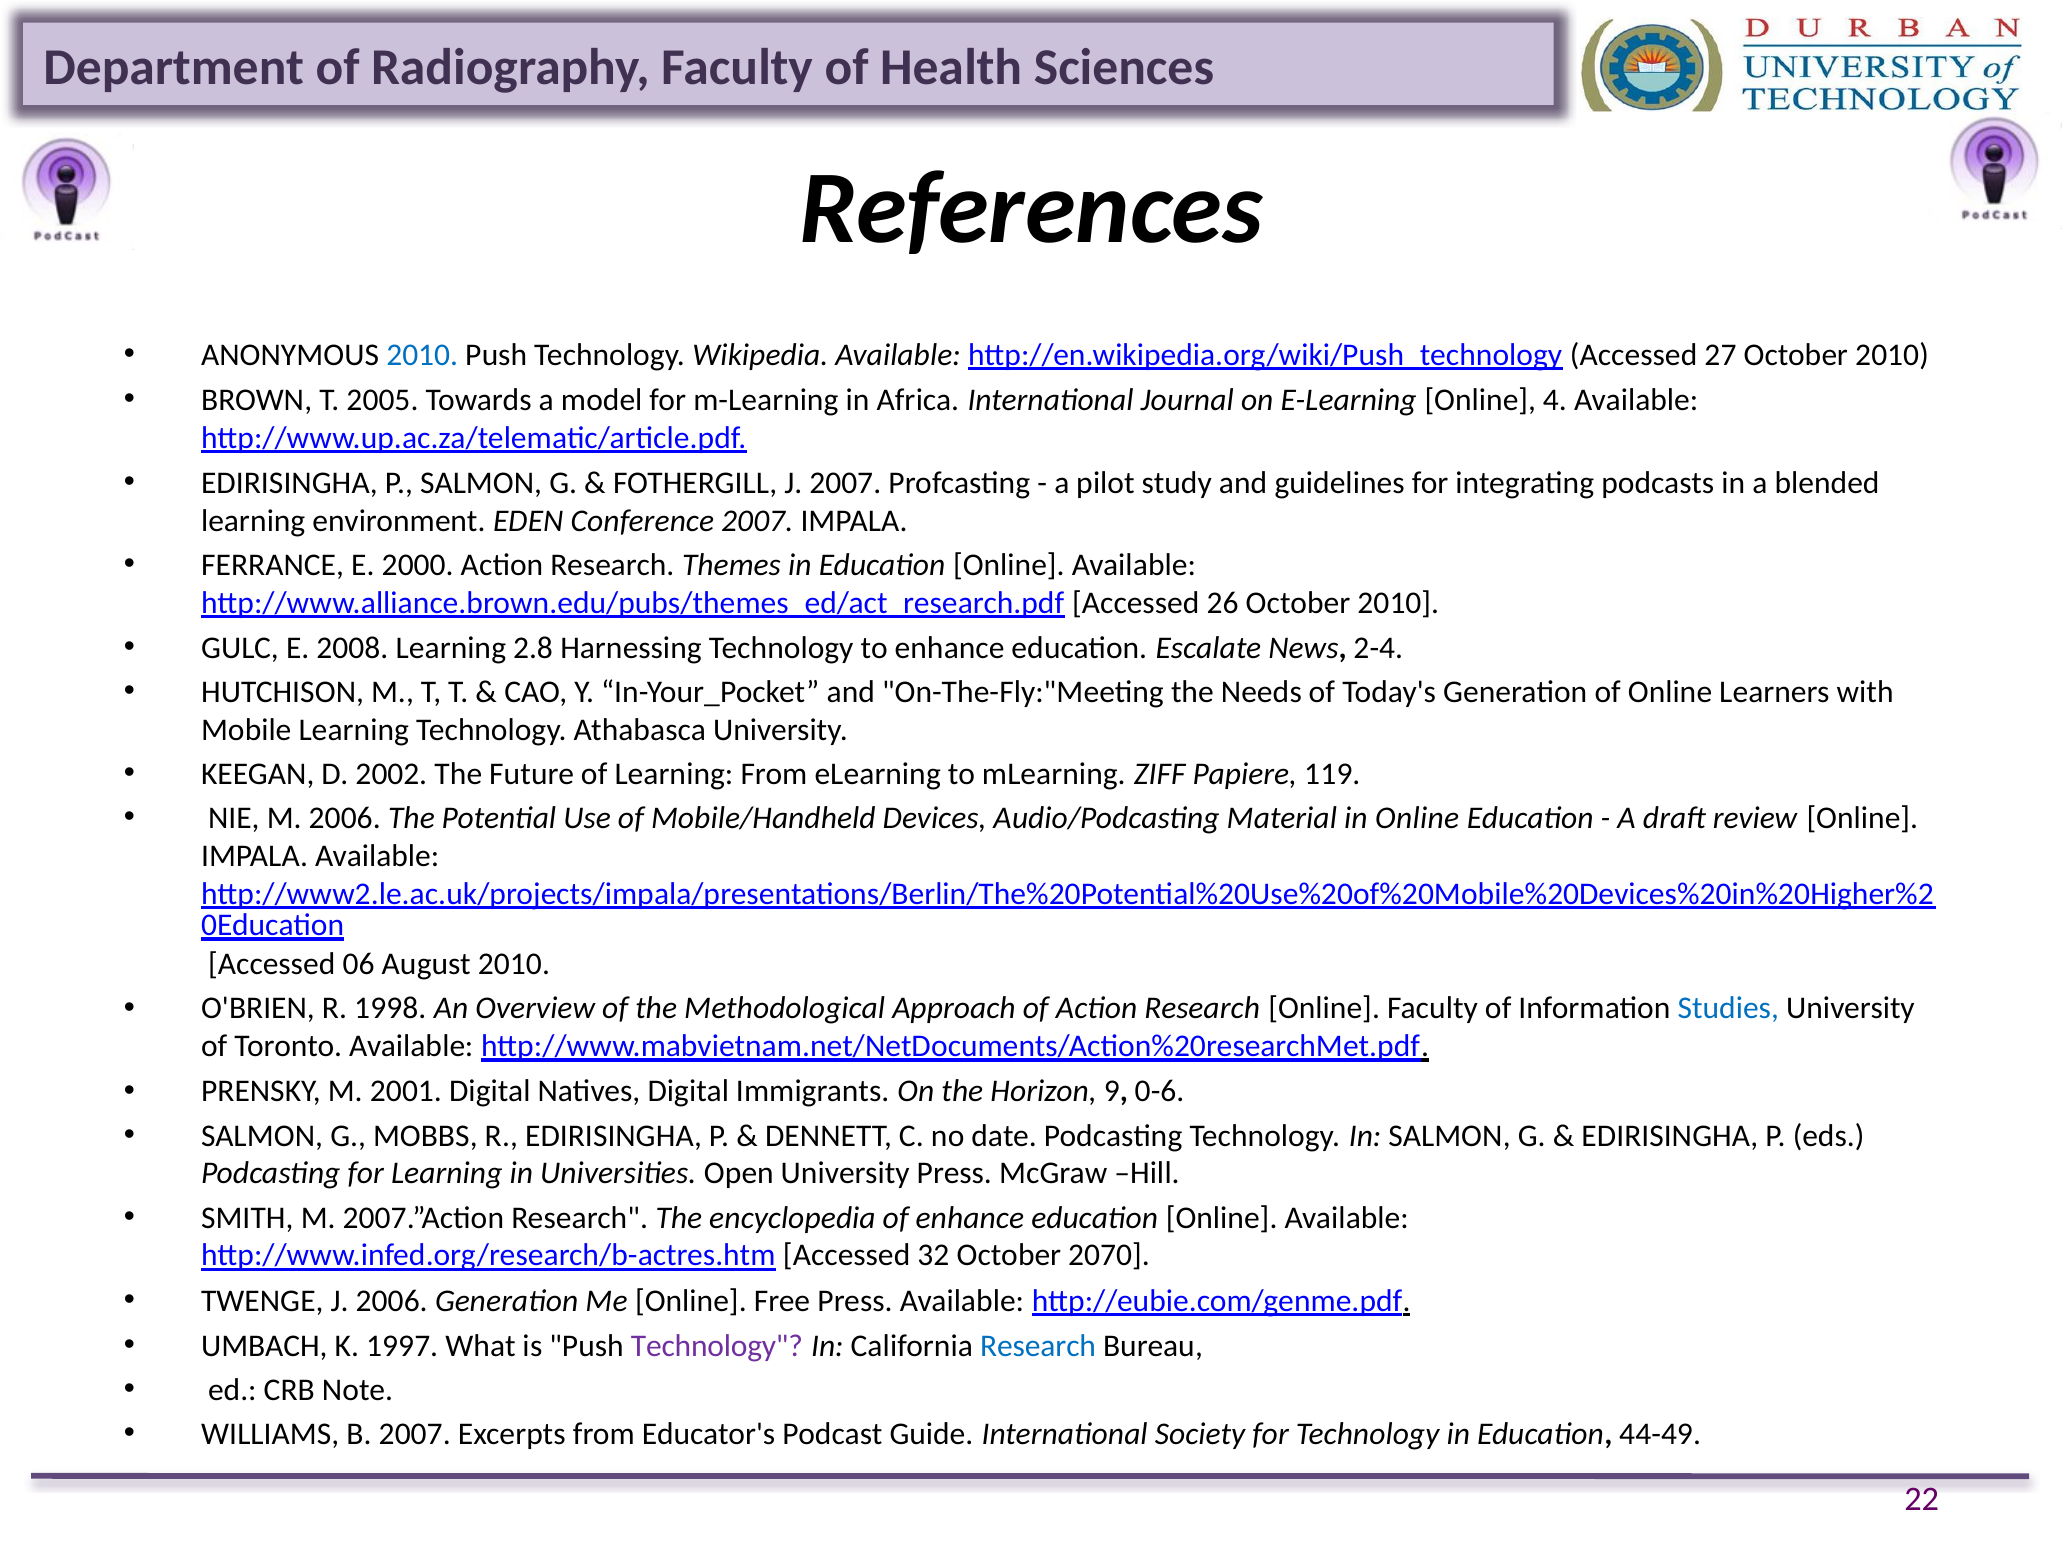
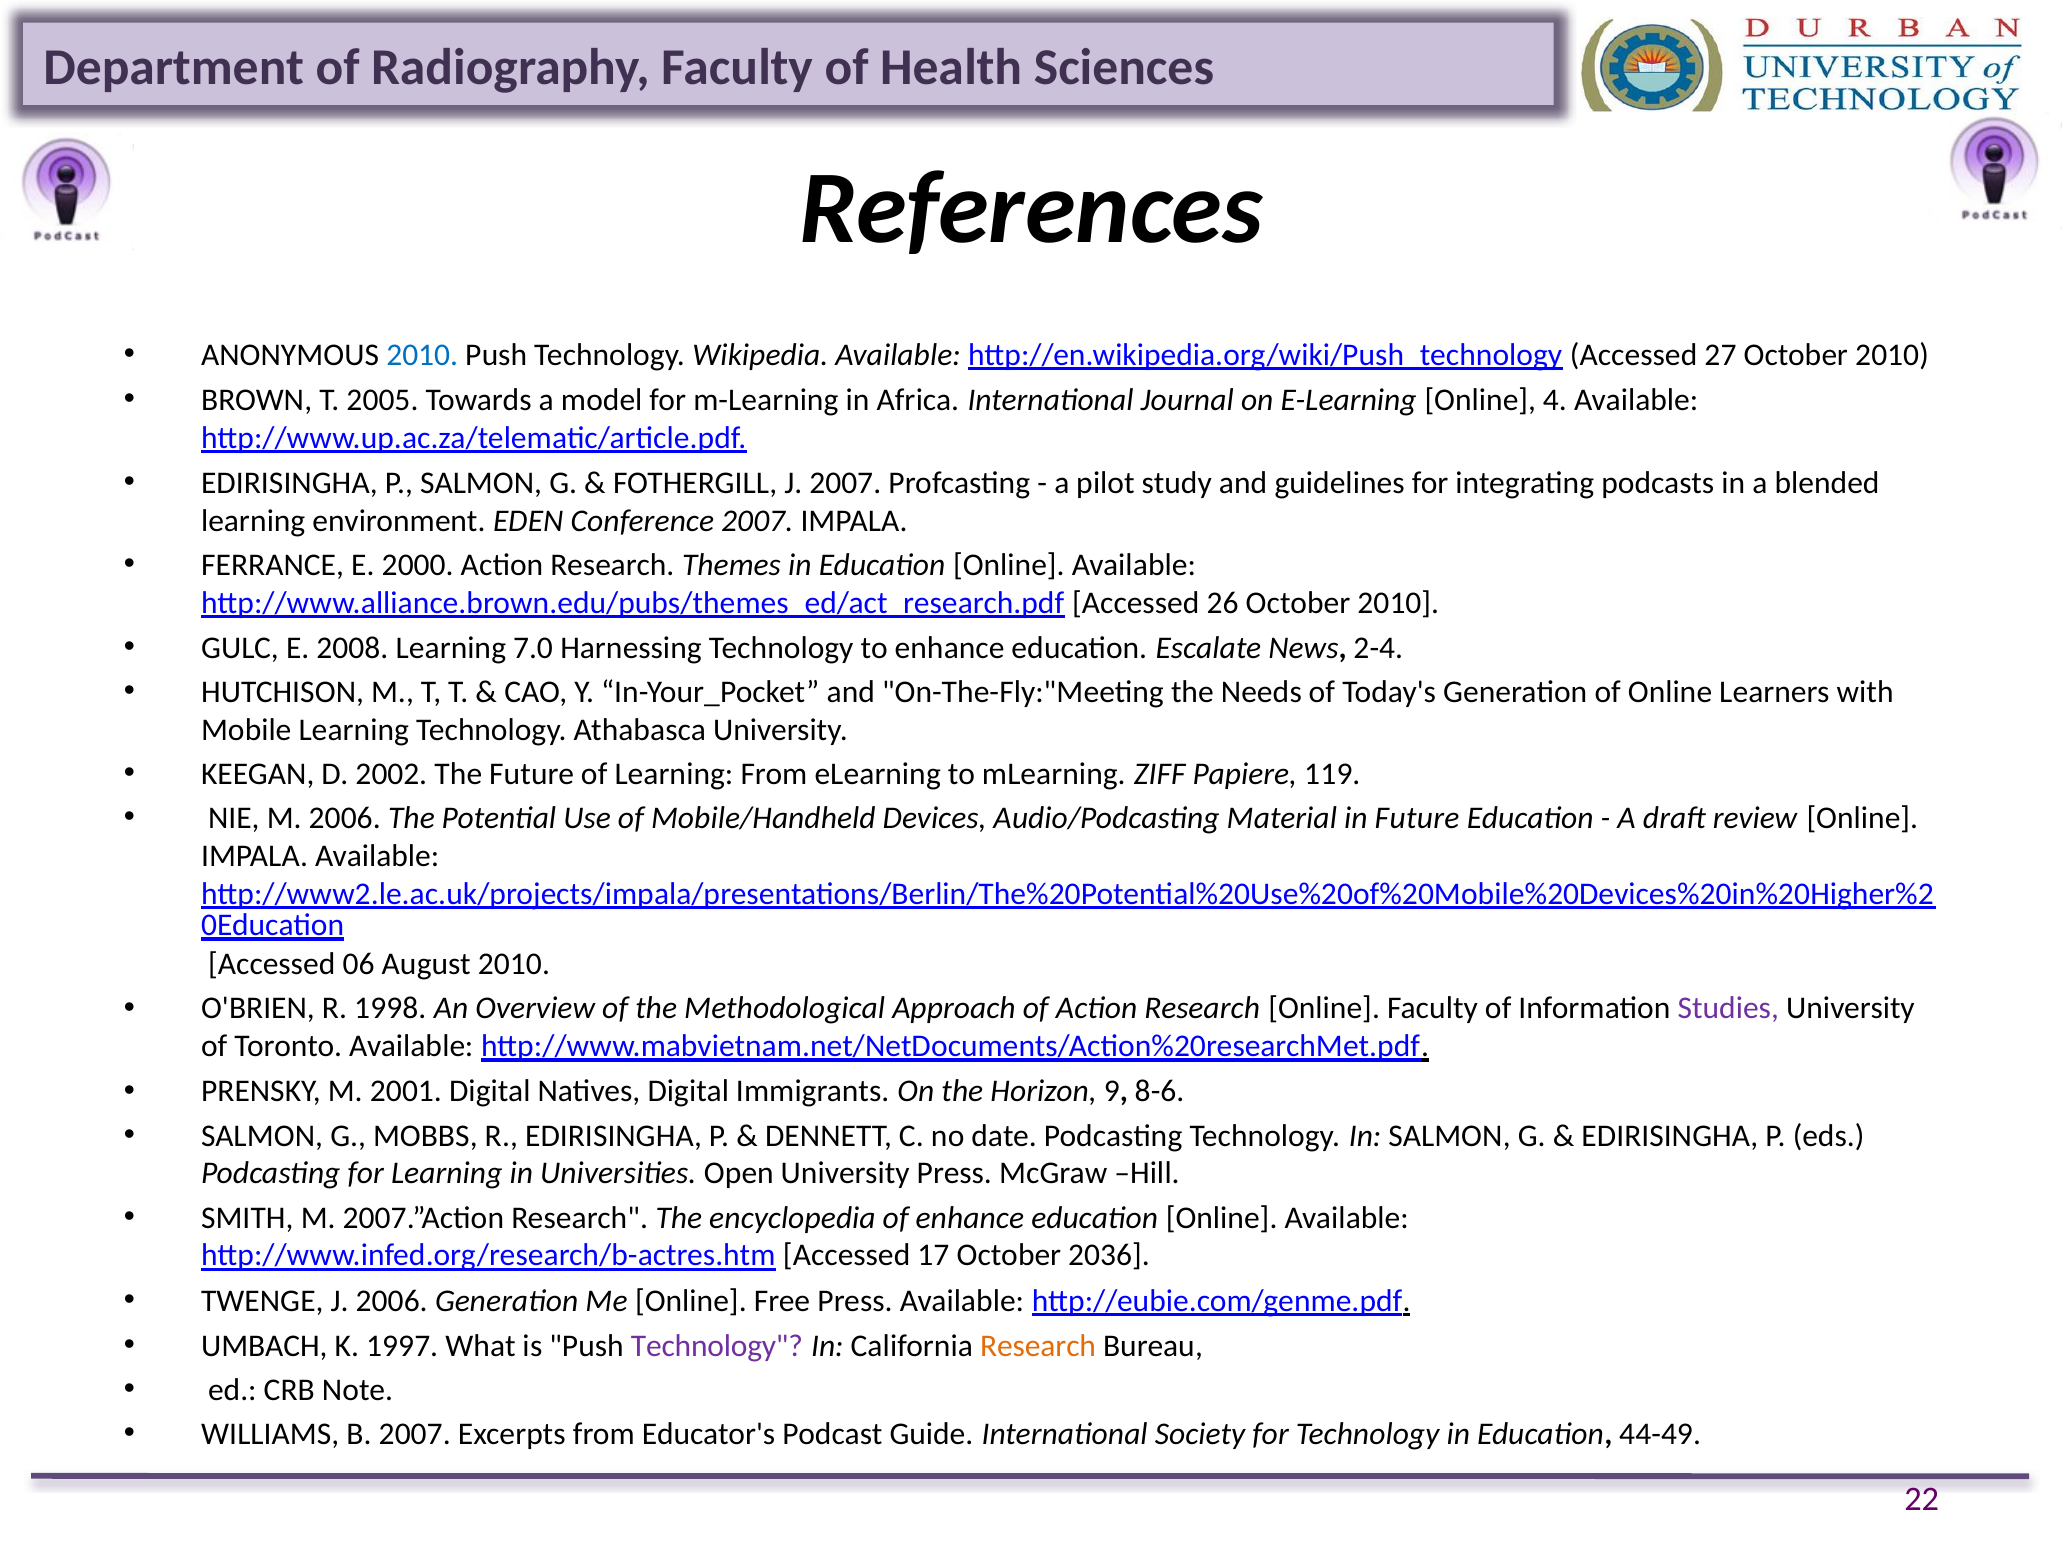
2.8: 2.8 -> 7.0
in Online: Online -> Future
Studies colour: blue -> purple
0-6: 0-6 -> 8-6
32: 32 -> 17
2070: 2070 -> 2036
Research at (1038, 1346) colour: blue -> orange
